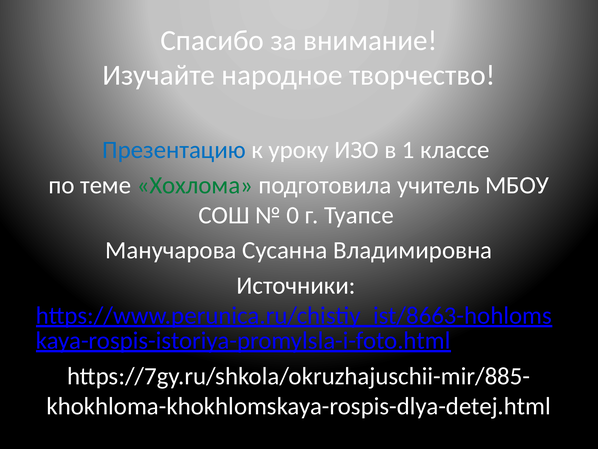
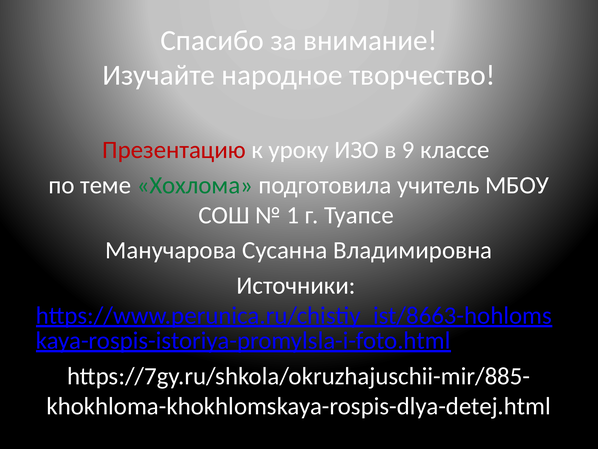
Презентацию colour: blue -> red
1: 1 -> 9
0: 0 -> 1
